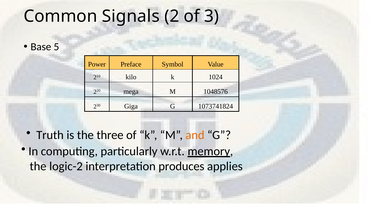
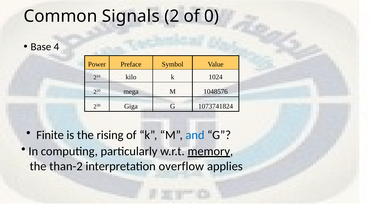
3: 3 -> 0
5: 5 -> 4
Truth: Truth -> Finite
three: three -> rising
and colour: orange -> blue
logic-2: logic-2 -> than-2
produces: produces -> overflow
